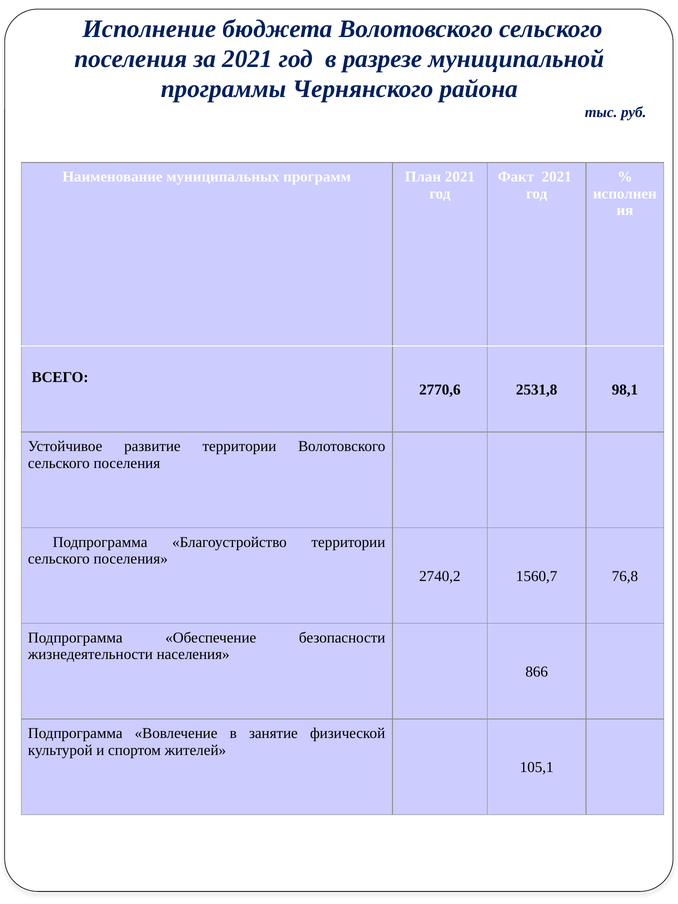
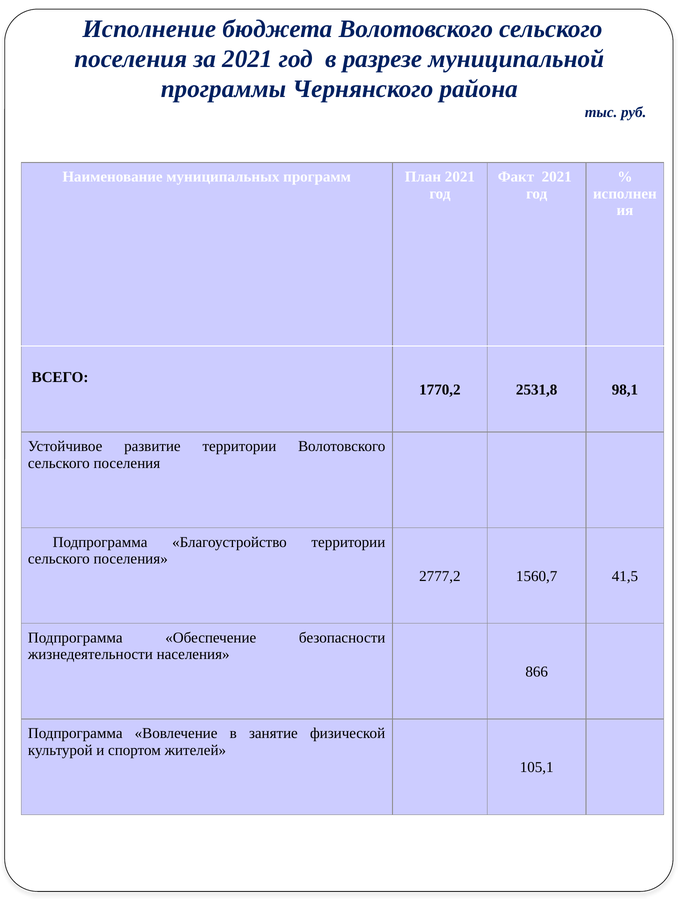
2770,6: 2770,6 -> 1770,2
2740,2: 2740,2 -> 2777,2
76,8: 76,8 -> 41,5
